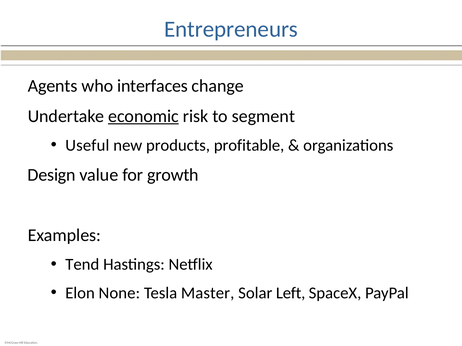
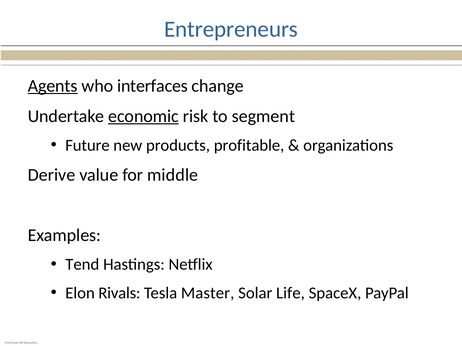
Agents underline: none -> present
Useful: Useful -> Future
Design: Design -> Derive
growth: growth -> middle
None: None -> Rivals
Left: Left -> Life
